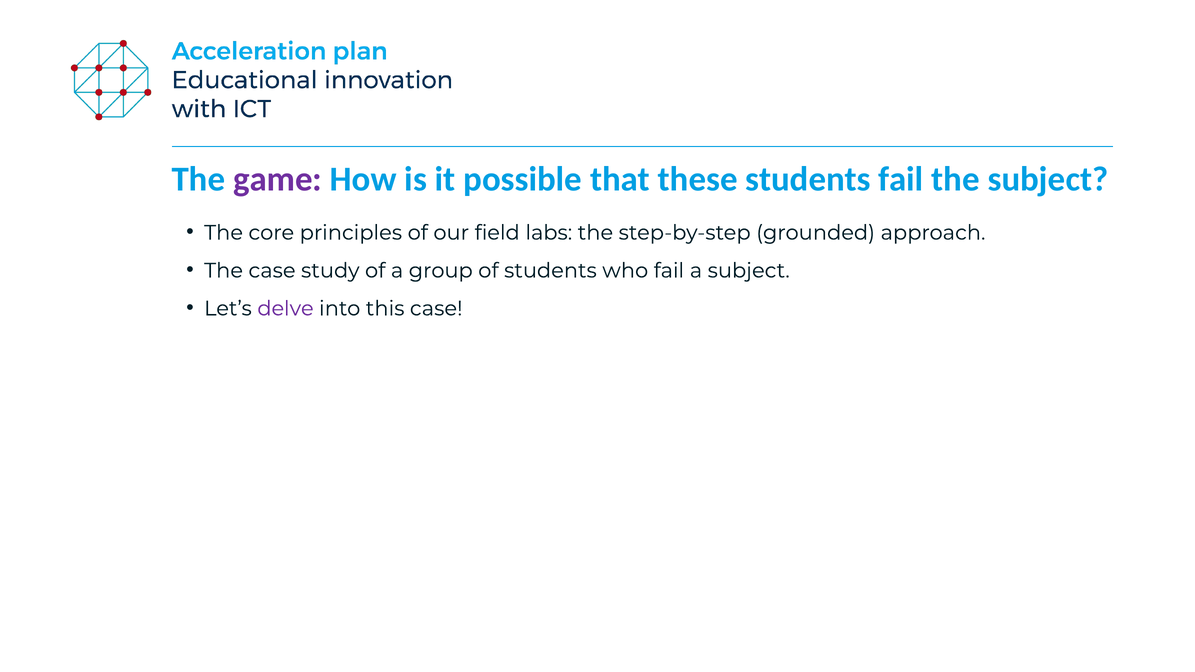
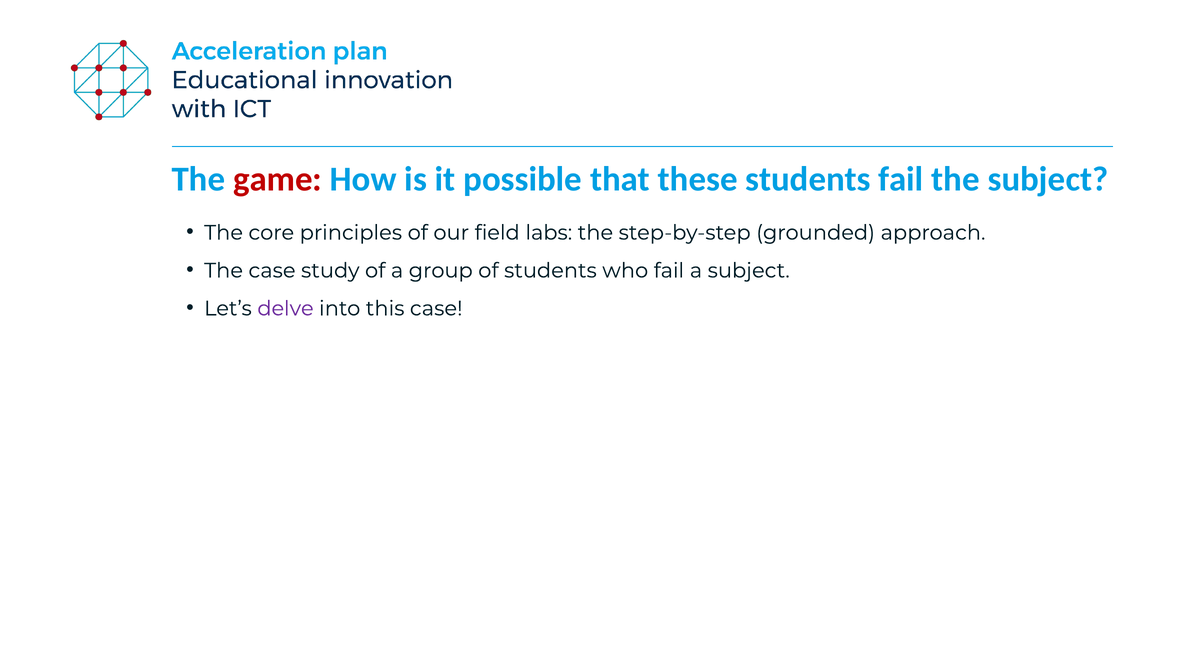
game colour: purple -> red
